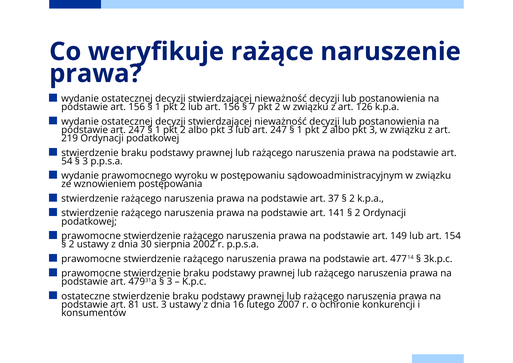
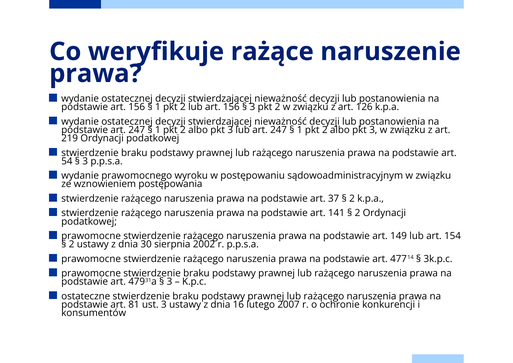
7 at (252, 107): 7 -> 3
